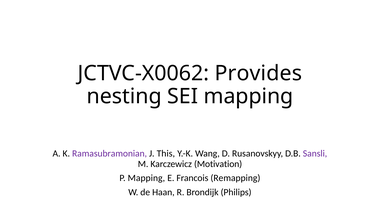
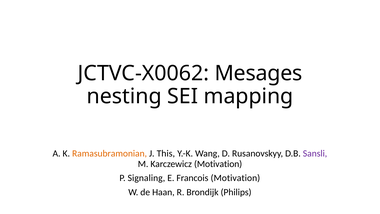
Provides: Provides -> Mesages
Ramasubramonian colour: purple -> orange
P Mapping: Mapping -> Signaling
Francois Remapping: Remapping -> Motivation
